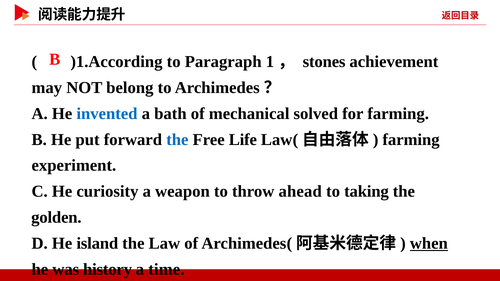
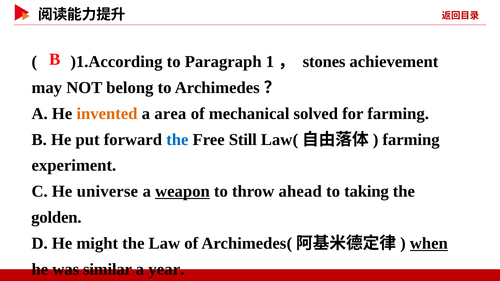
invented colour: blue -> orange
bath: bath -> area
Life: Life -> Still
curiosity: curiosity -> universe
weapon underline: none -> present
island: island -> might
history: history -> similar
time: time -> year
